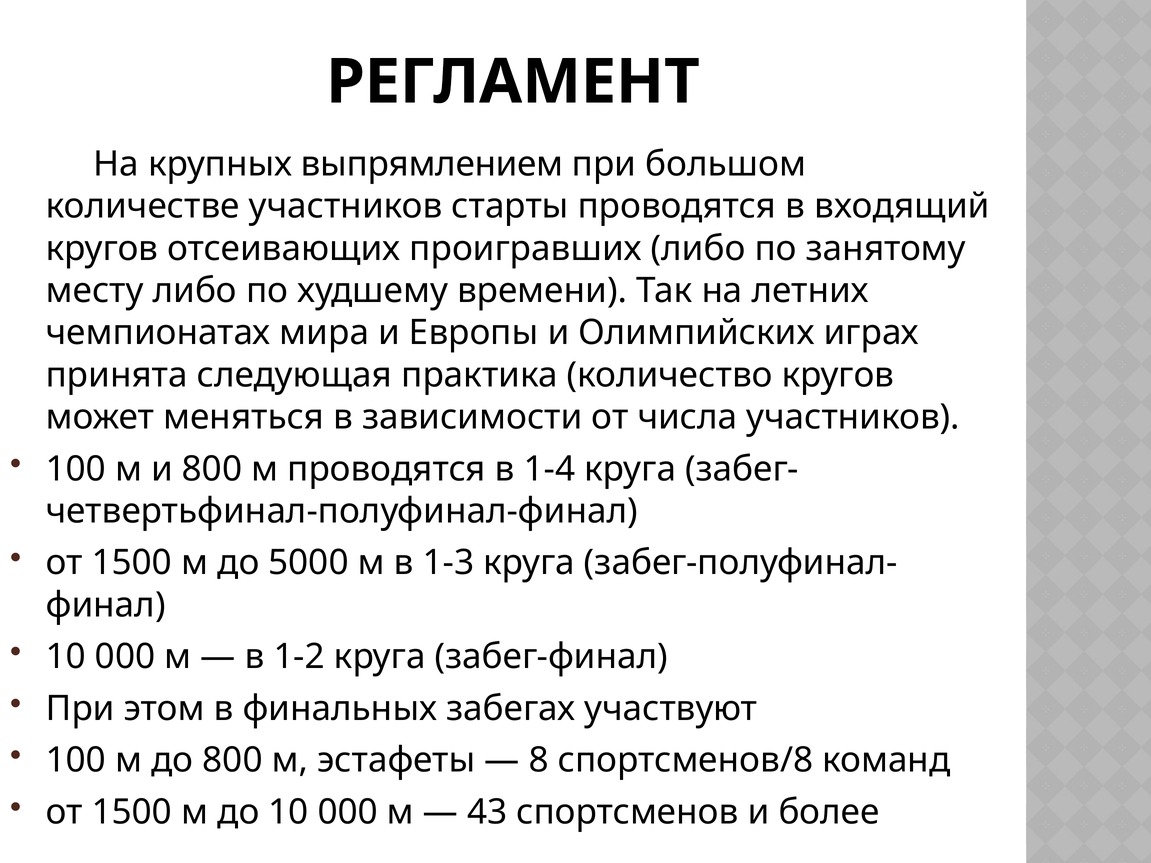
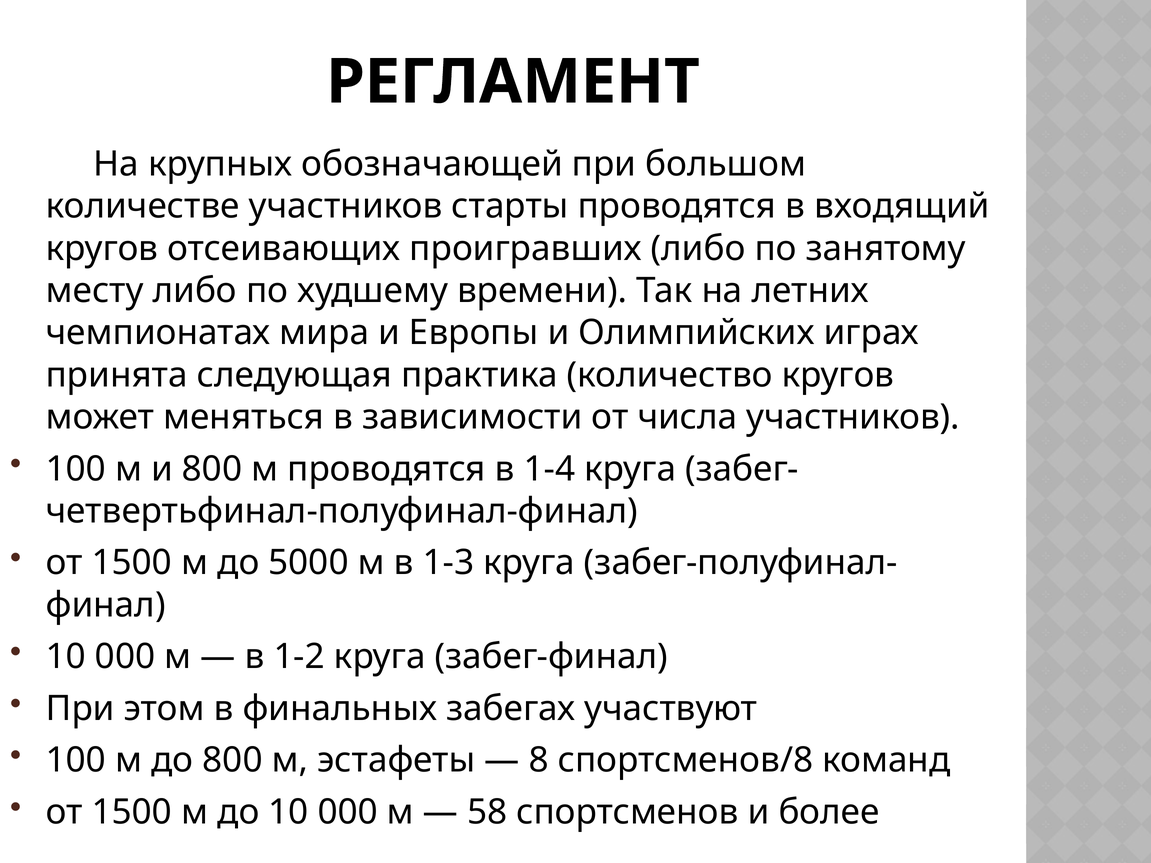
выпрямлением: выпрямлением -> обозначающей
43: 43 -> 58
